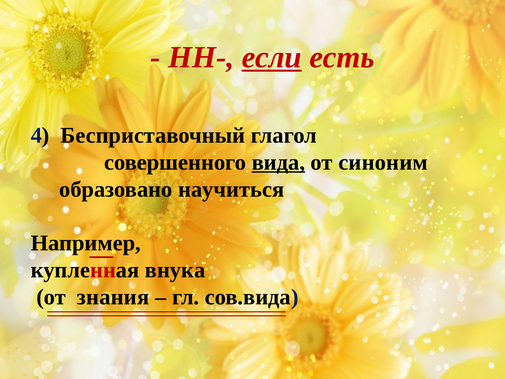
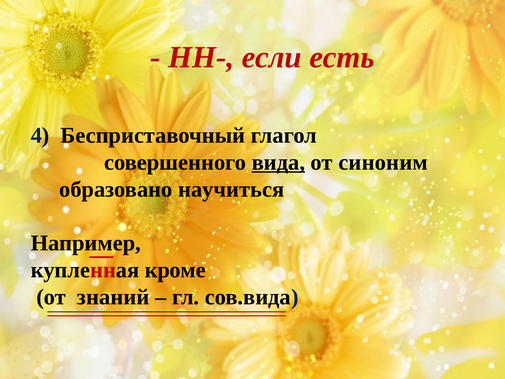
если underline: present -> none
внука: внука -> кроме
знания: знания -> знаний
